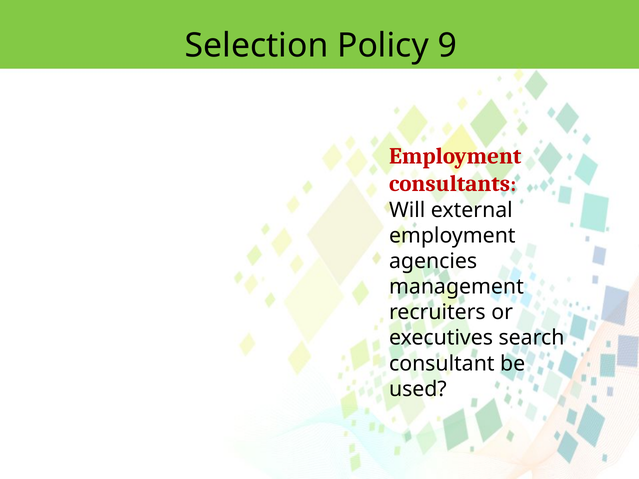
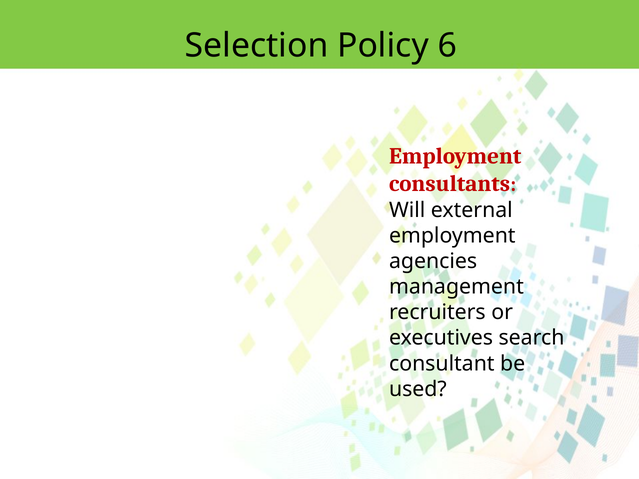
9: 9 -> 6
